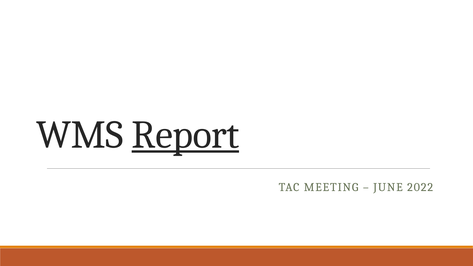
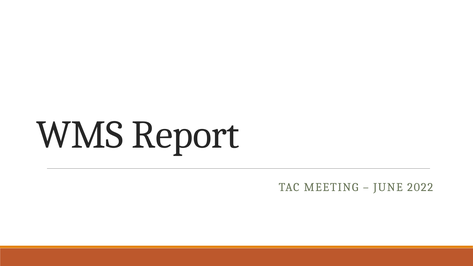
Report underline: present -> none
